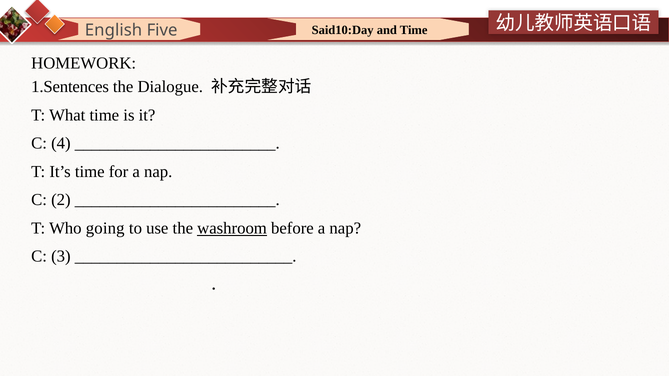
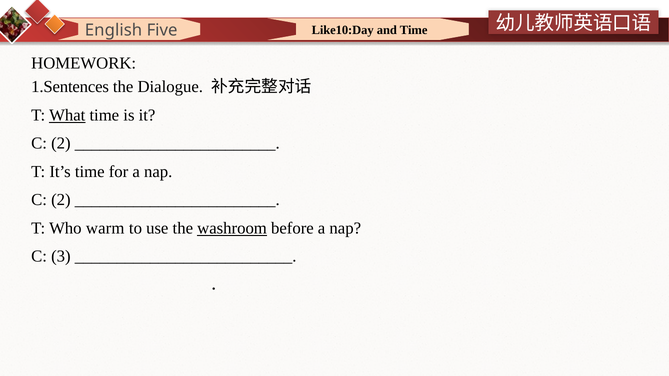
Said10:Day: Said10:Day -> Like10:Day
What underline: none -> present
4 at (61, 144): 4 -> 2
going: going -> warm
